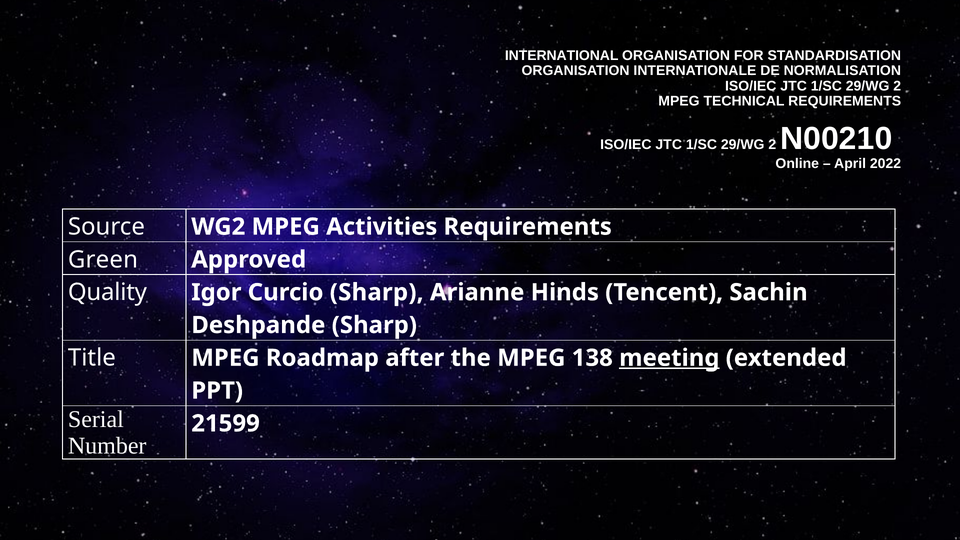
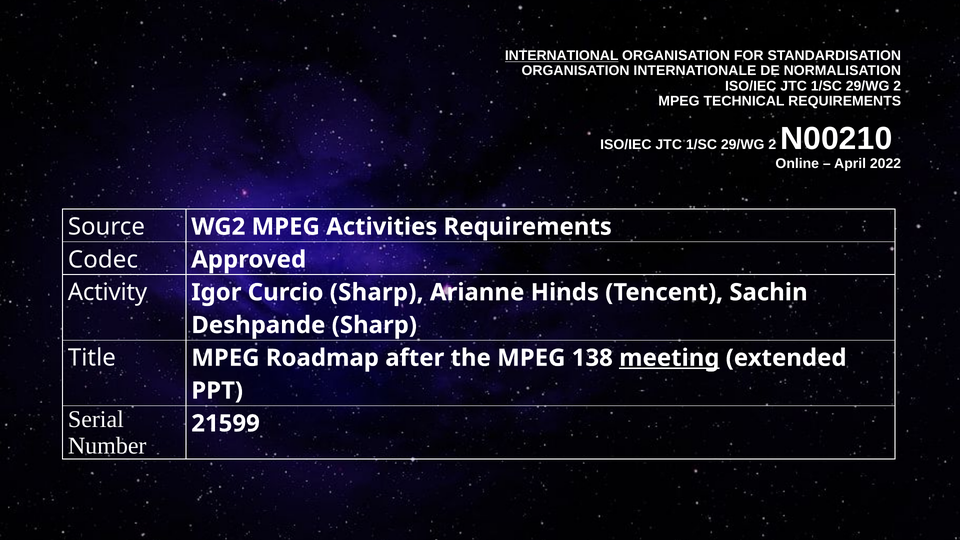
INTERNATIONAL underline: none -> present
Green: Green -> Codec
Quality: Quality -> Activity
